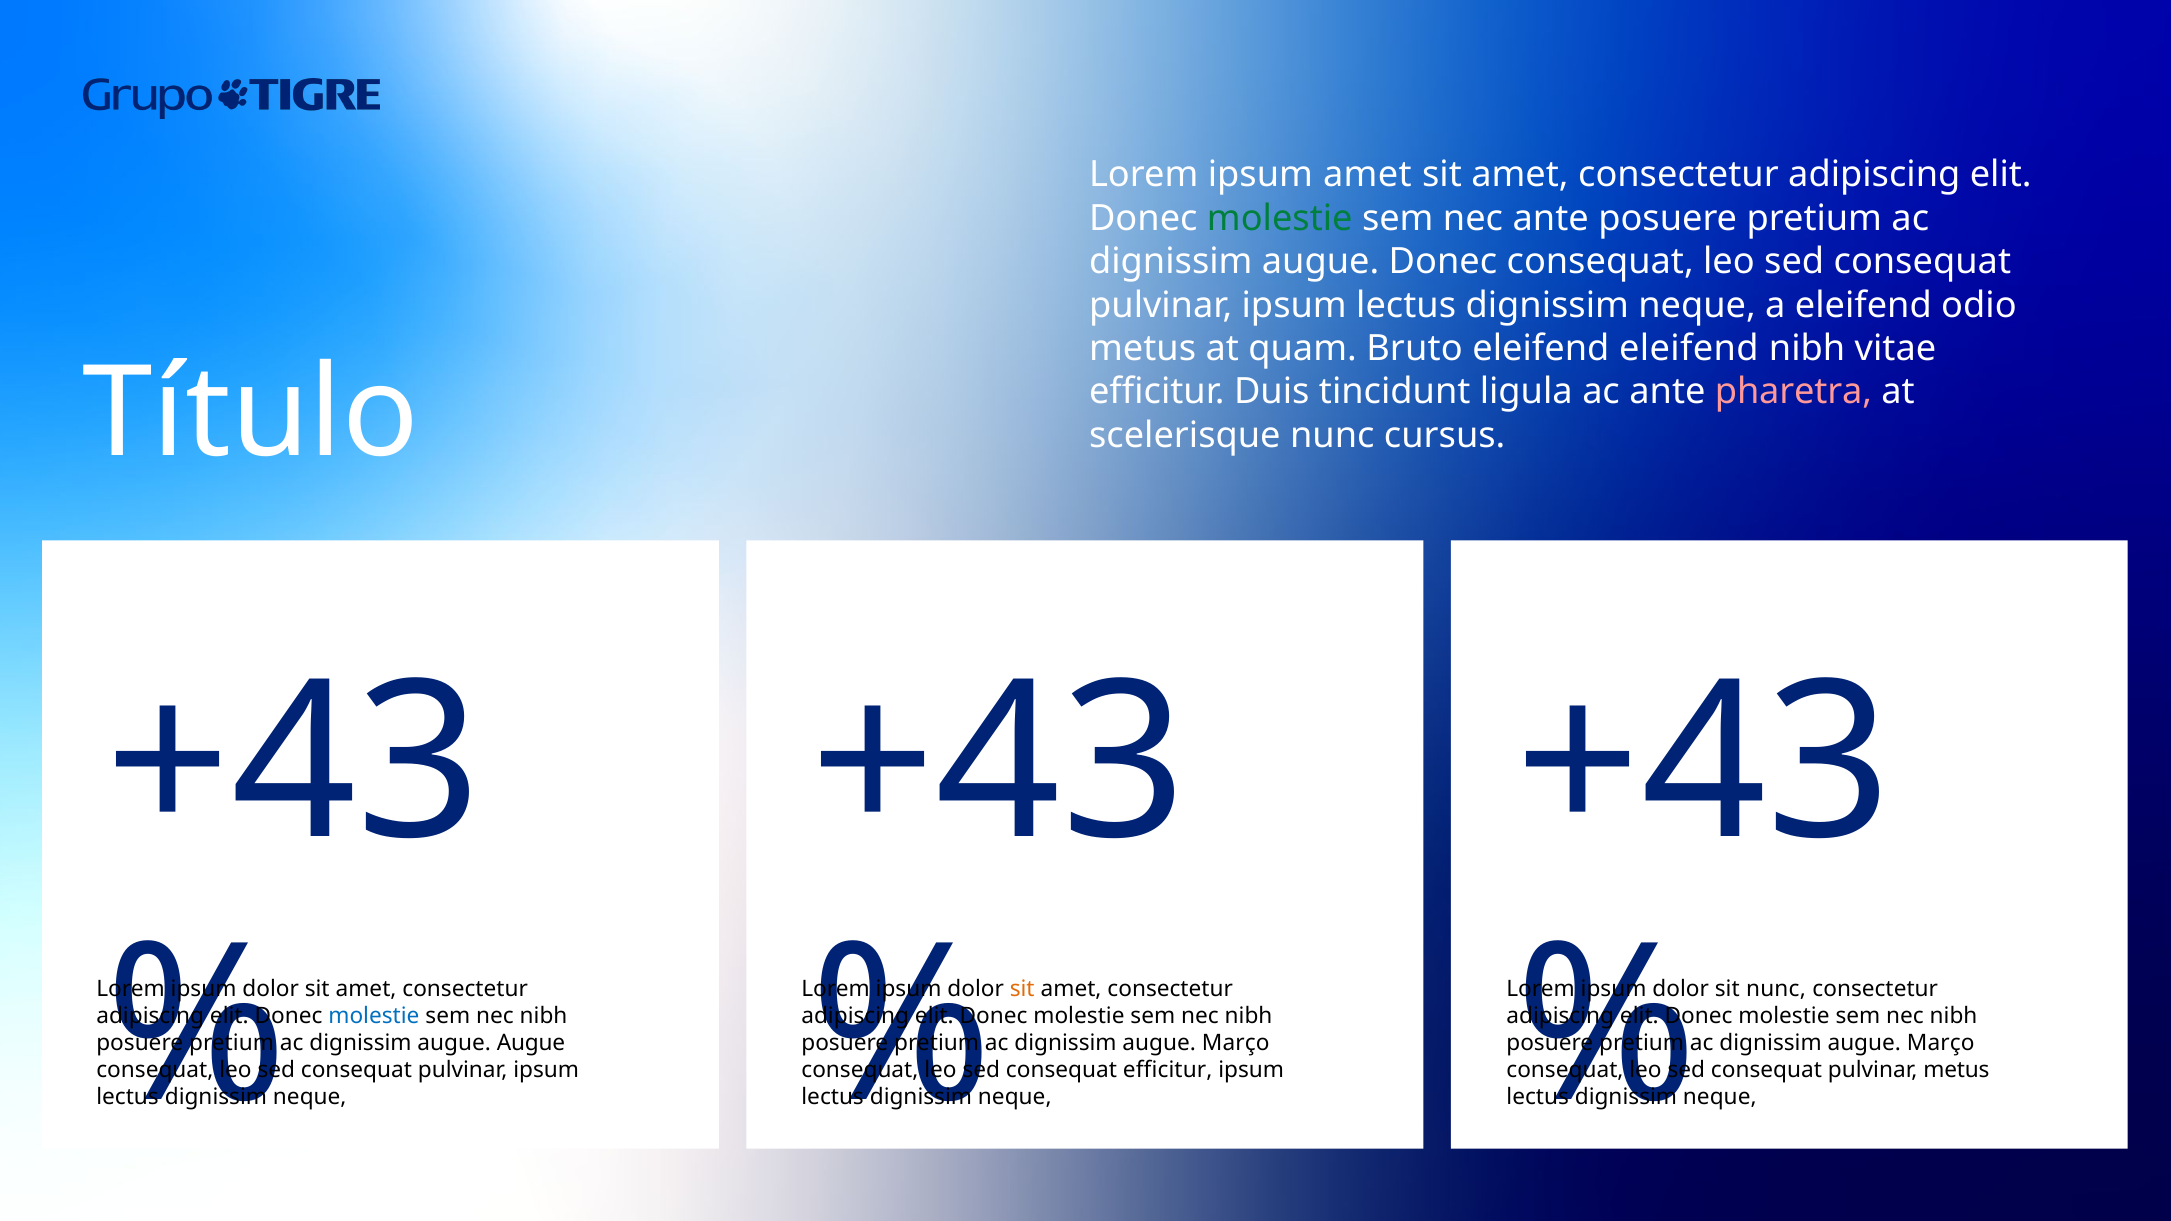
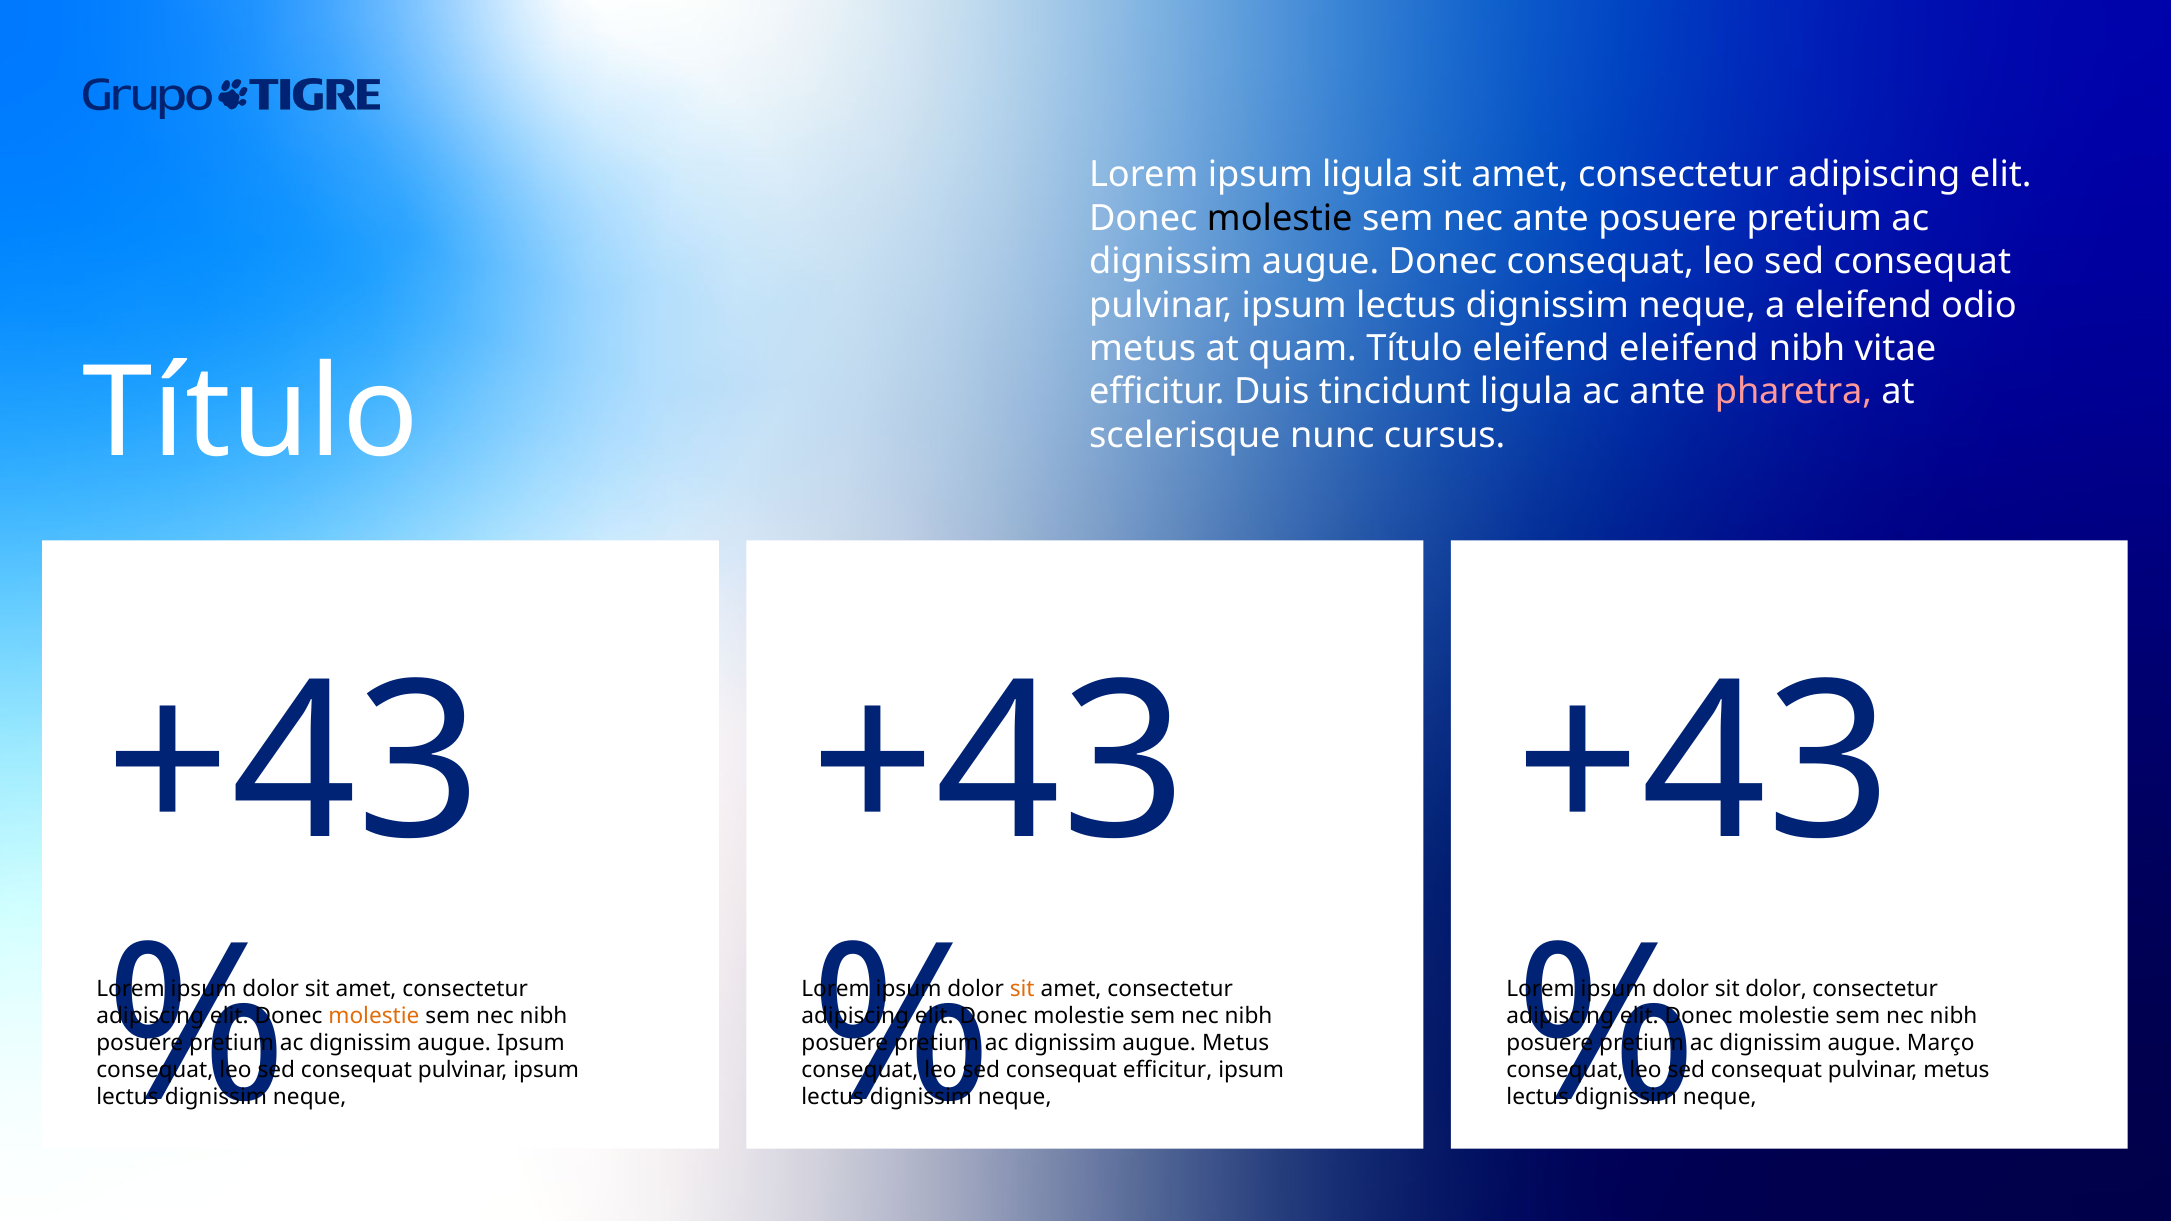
ipsum amet: amet -> ligula
molestie at (1280, 218) colour: green -> black
quam Bruto: Bruto -> Título
sit nunc: nunc -> dolor
molestie at (374, 1016) colour: blue -> orange
augue Augue: Augue -> Ipsum
Março at (1236, 1043): Março -> Metus
